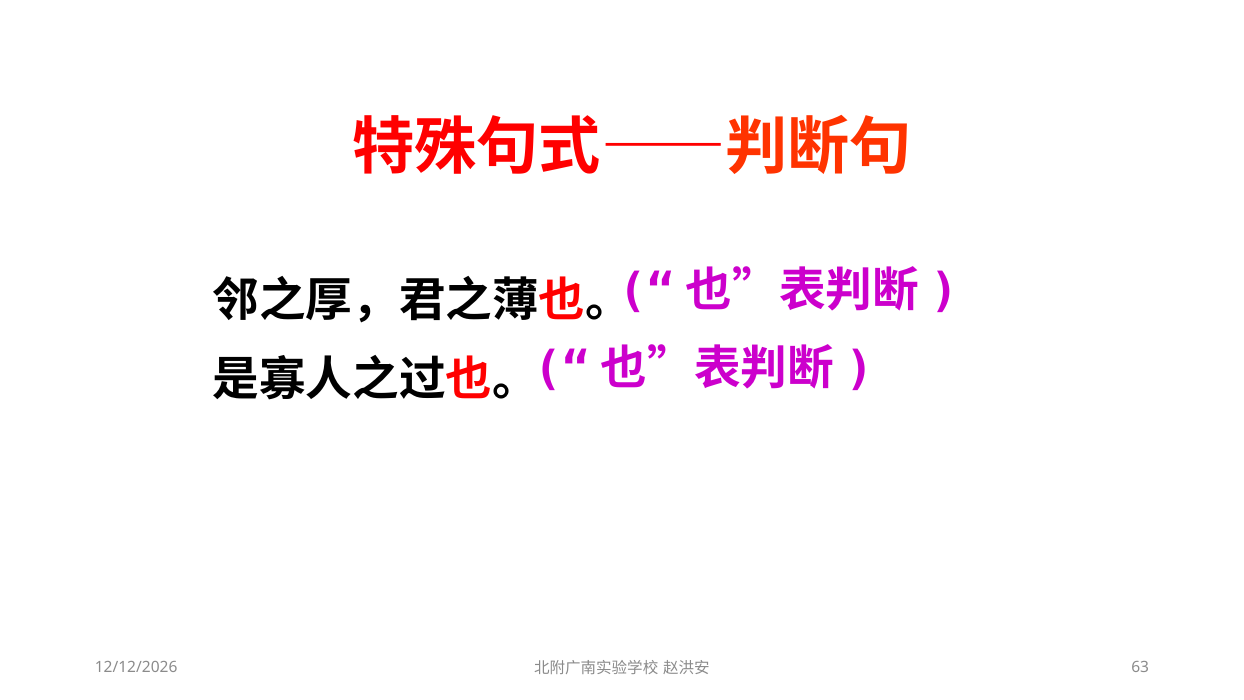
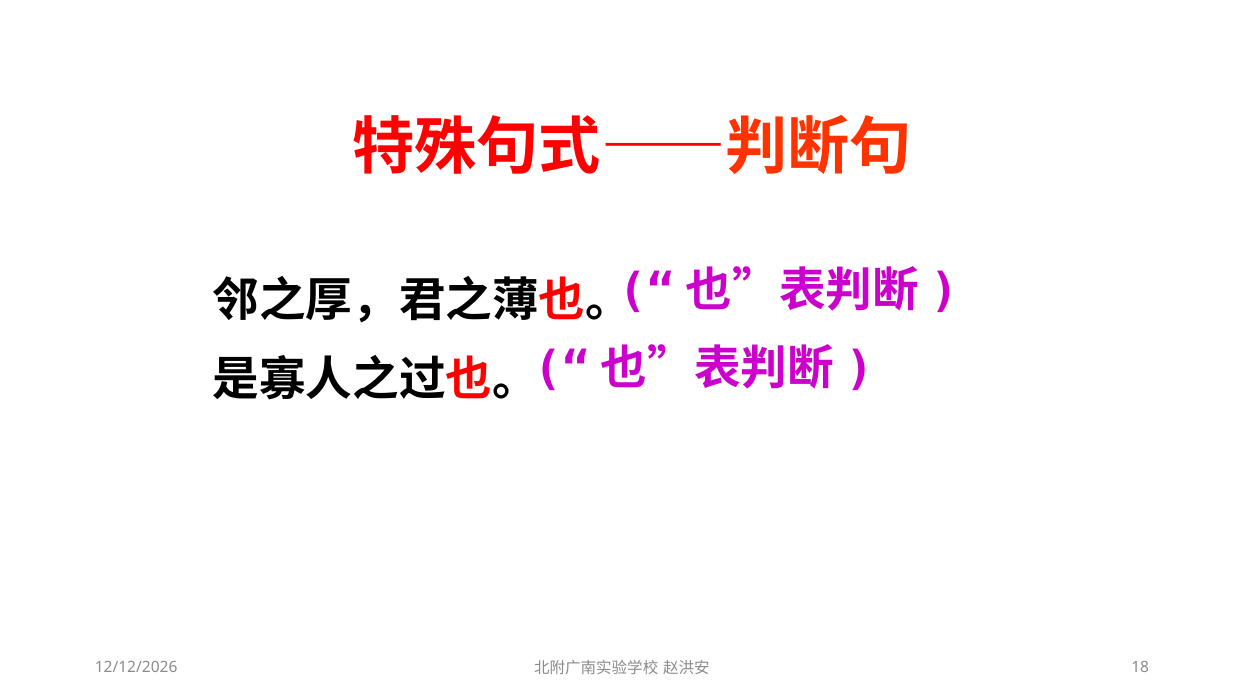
63: 63 -> 18
